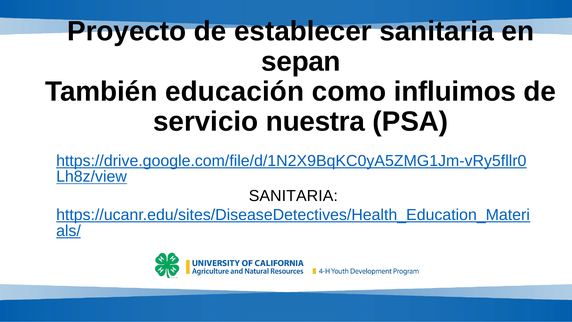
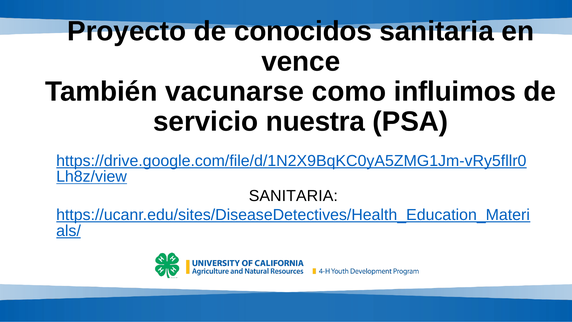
establecer: establecer -> conocidos
sepan: sepan -> vence
educación: educación -> vacunarse
